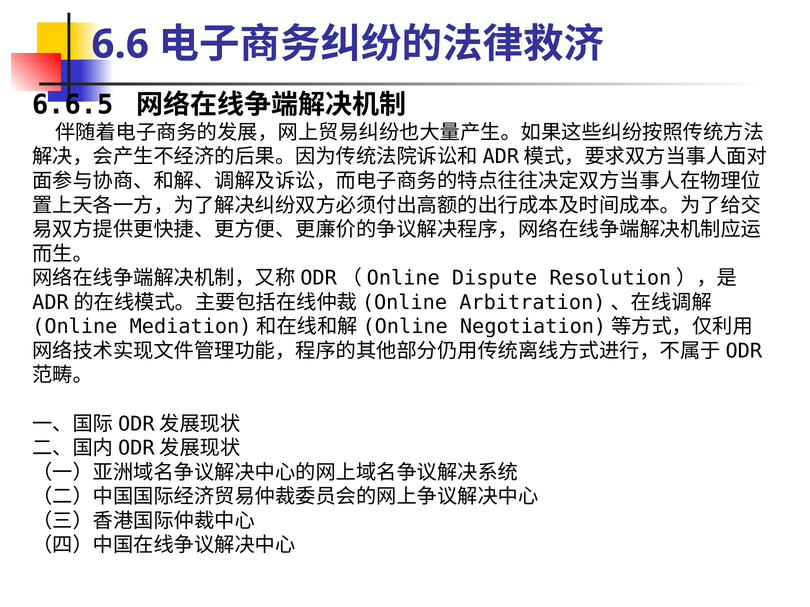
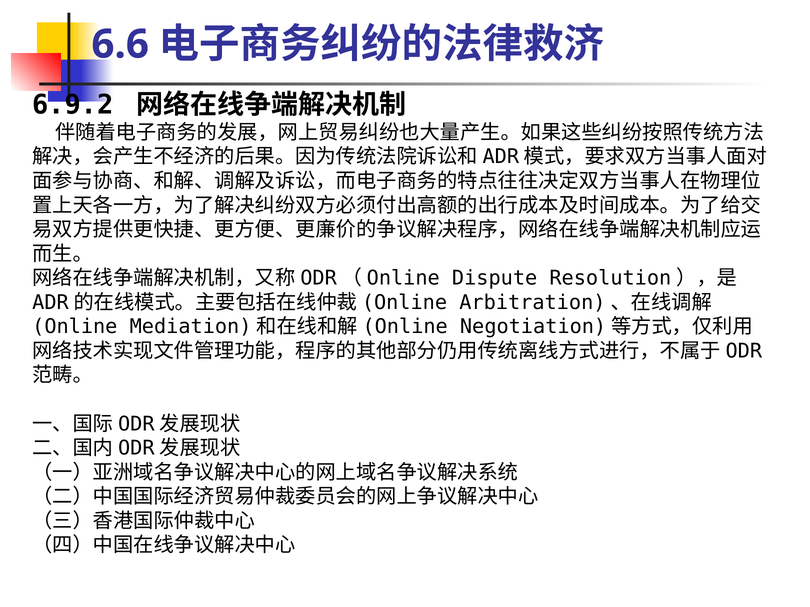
6.6.5: 6.6.5 -> 6.9.2
